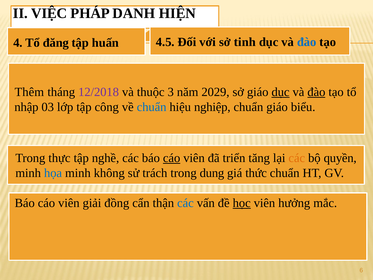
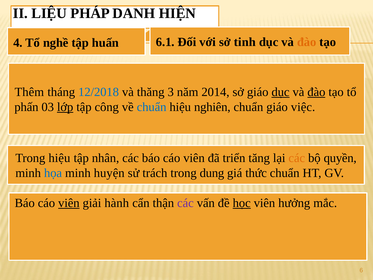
VIỆC: VIỆC -> LIỆU
đăng: đăng -> nghề
4.5: 4.5 -> 6.1
đào at (307, 42) colour: blue -> orange
12/2018 colour: purple -> blue
thuộc: thuộc -> thăng
2029: 2029 -> 2014
nhập: nhập -> phấn
lớp underline: none -> present
nghiệp: nghiệp -> nghiên
biểu: biểu -> việc
Trong thực: thực -> hiệu
nghề: nghề -> nhân
cáo at (172, 158) underline: present -> none
không: không -> huyện
viên at (69, 203) underline: none -> present
đồng: đồng -> hành
các at (185, 203) colour: blue -> purple
